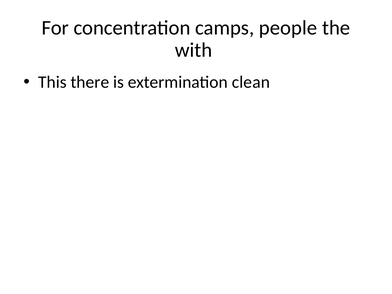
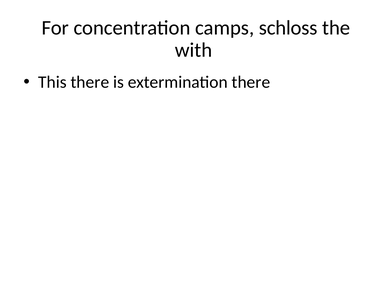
people: people -> schloss
extermination clean: clean -> there
